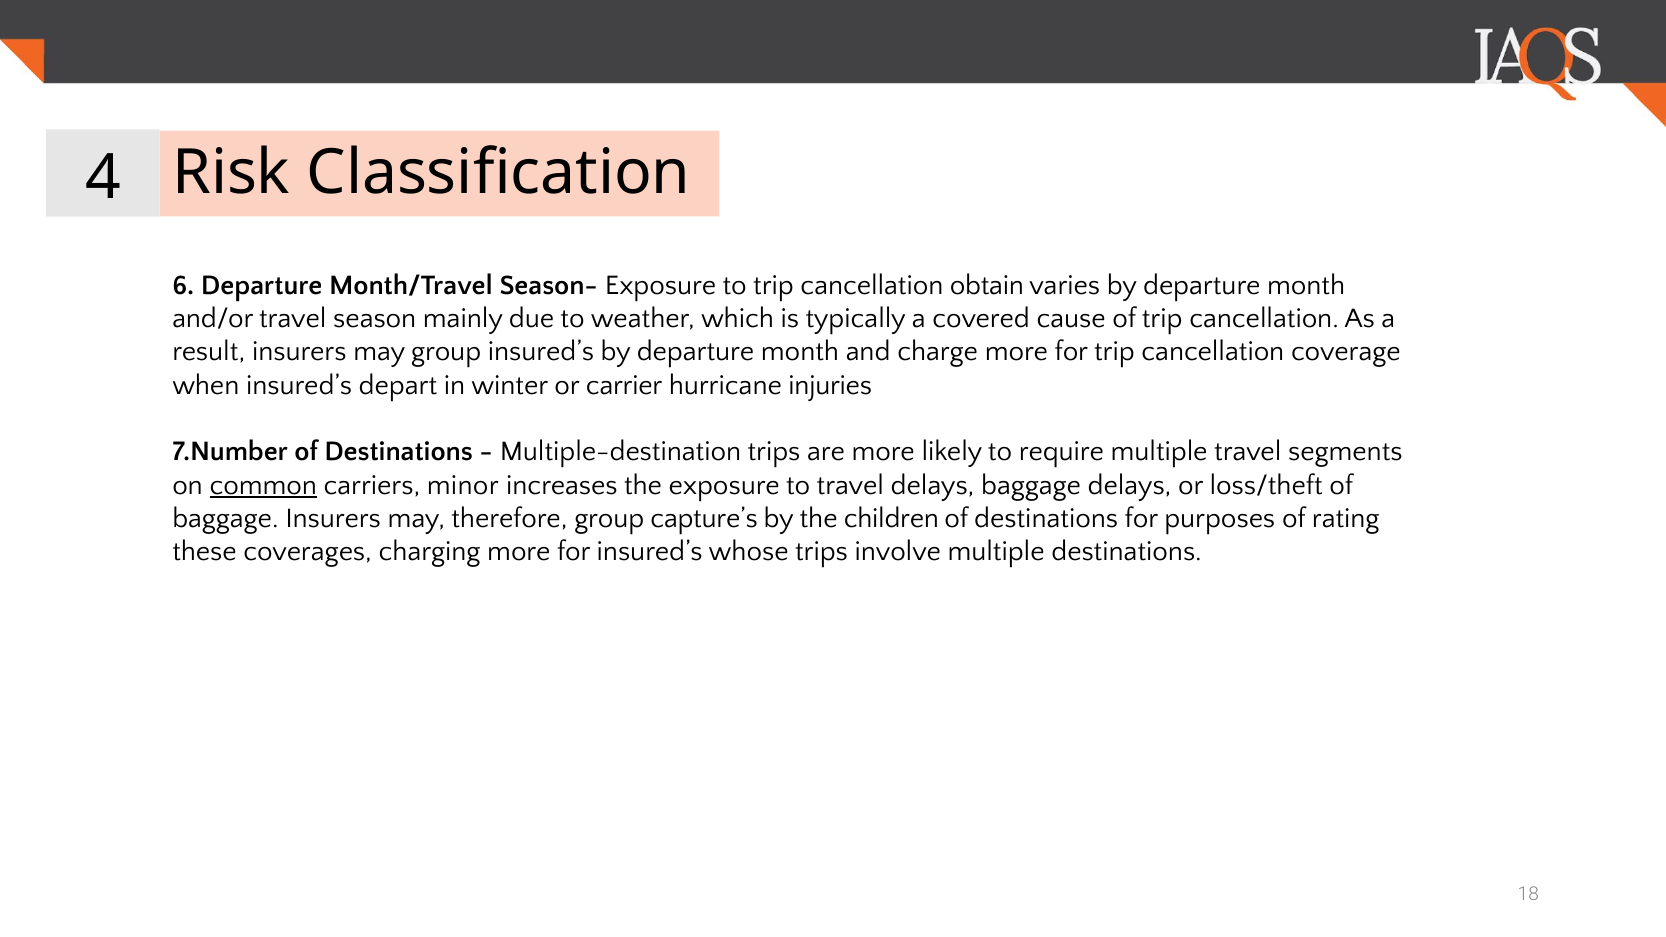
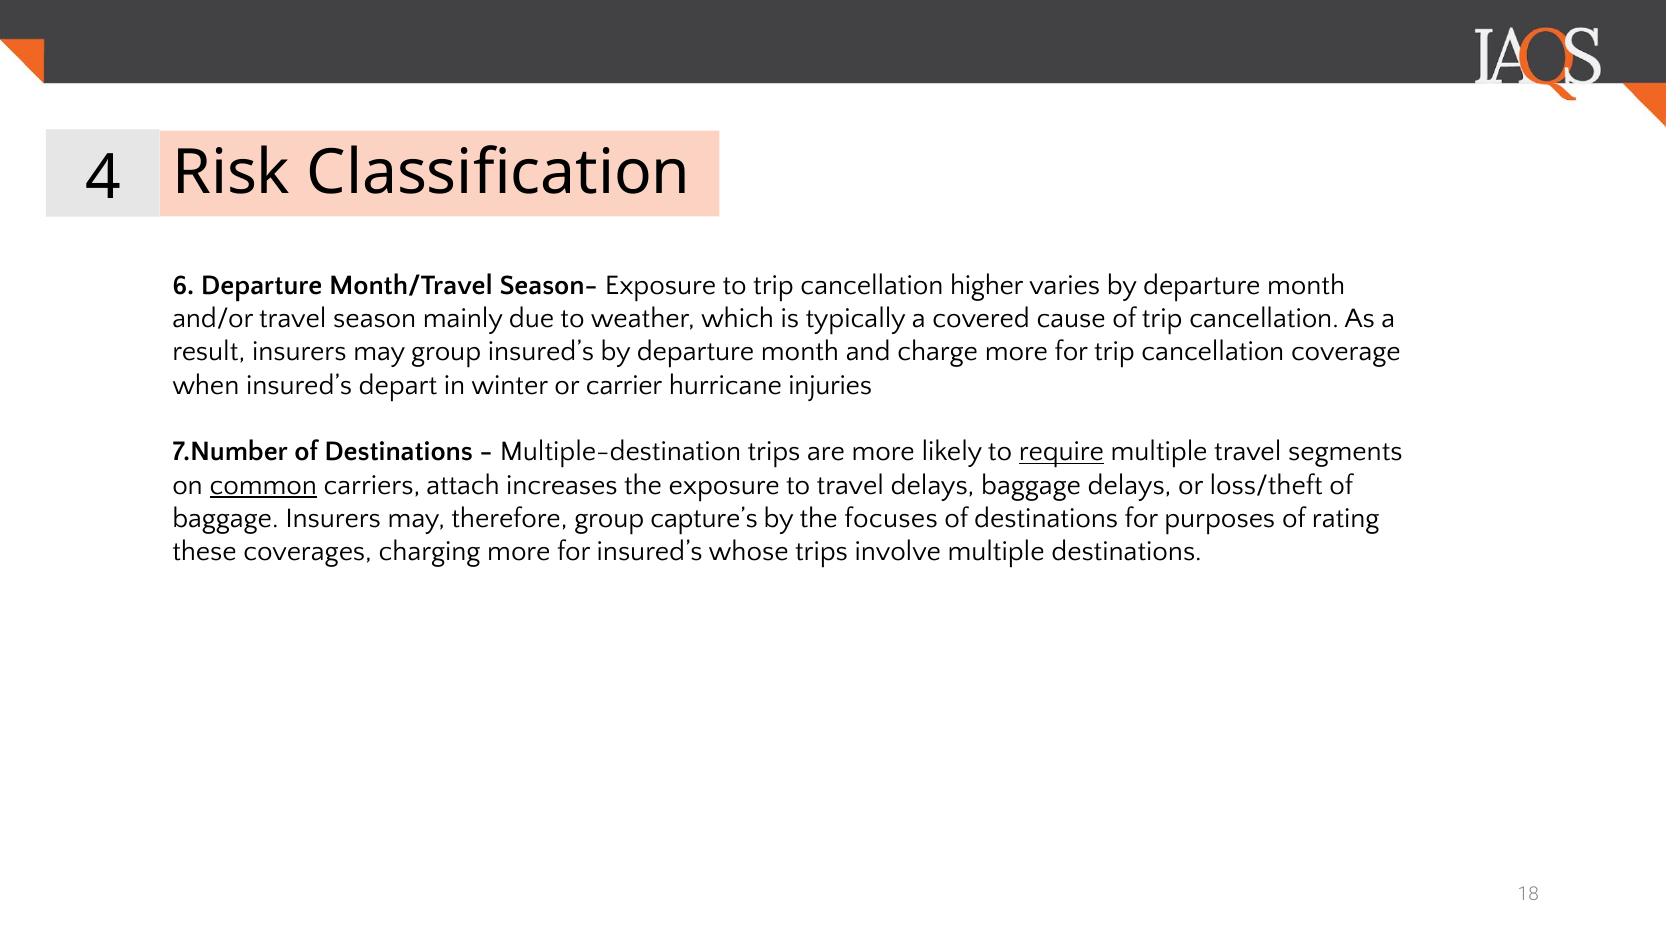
obtain: obtain -> higher
require underline: none -> present
minor: minor -> attach
children: children -> focuses
